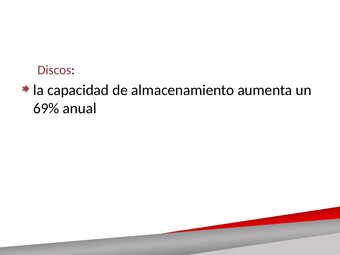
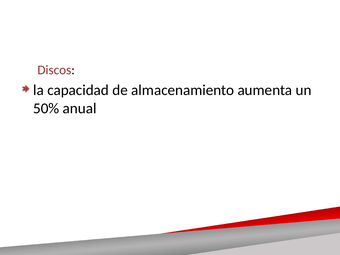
69%: 69% -> 50%
